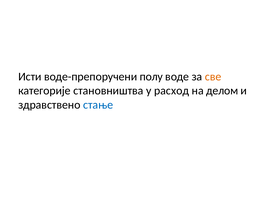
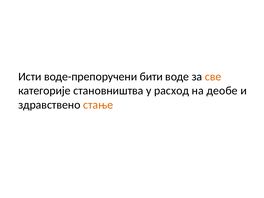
полу: полу -> бити
делом: делом -> деобе
стање colour: blue -> orange
